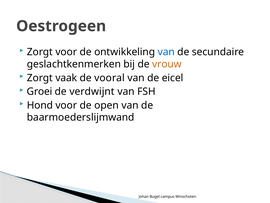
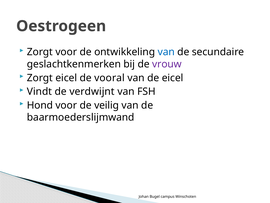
vrouw colour: orange -> purple
Zorgt vaak: vaak -> eicel
Groei: Groei -> Vindt
open: open -> veilig
